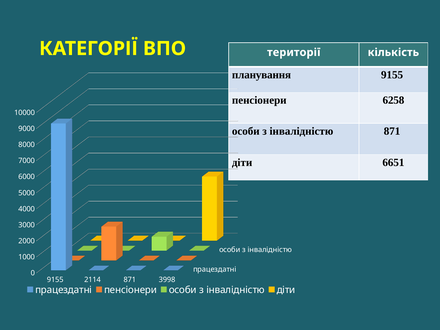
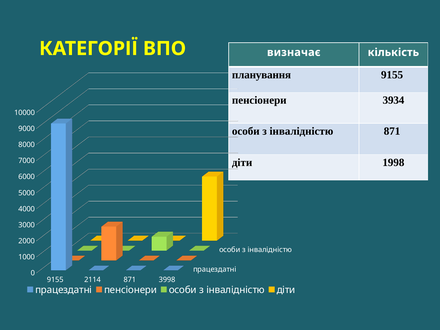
території: території -> визначає
6258: 6258 -> 3934
6651: 6651 -> 1998
